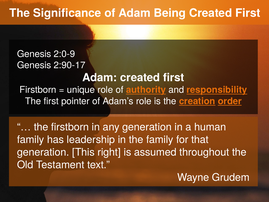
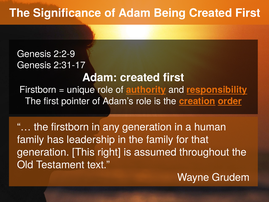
2:0-9: 2:0-9 -> 2:2-9
2:90-17: 2:90-17 -> 2:31-17
